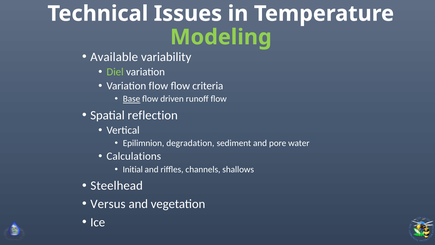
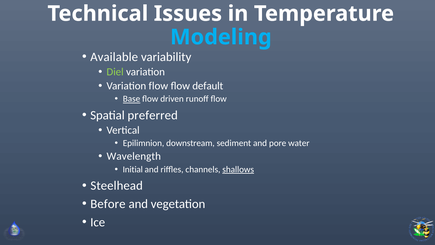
Modeling colour: light green -> light blue
criteria: criteria -> default
reflection: reflection -> preferred
degradation: degradation -> downstream
Calculations: Calculations -> Wavelength
shallows underline: none -> present
Versus: Versus -> Before
